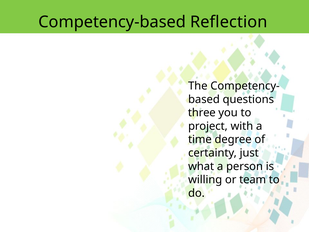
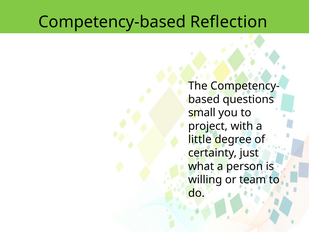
three: three -> small
time: time -> little
